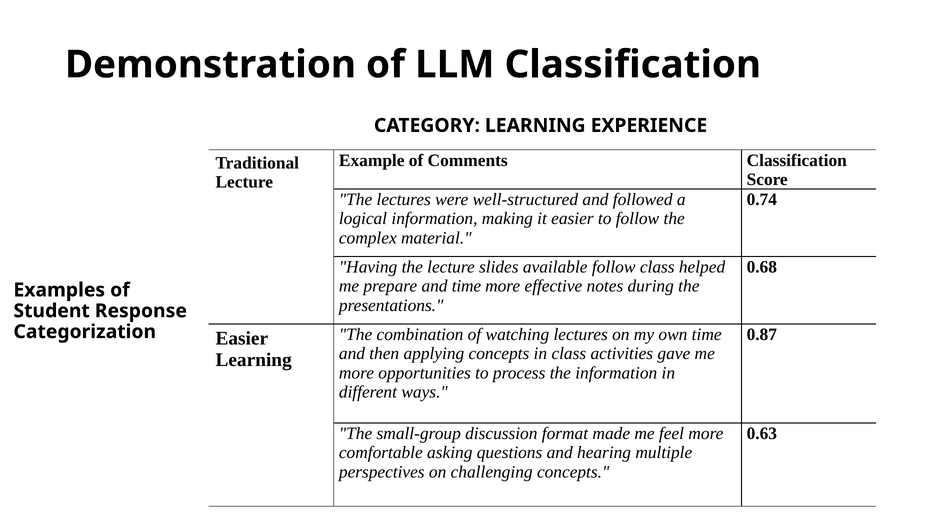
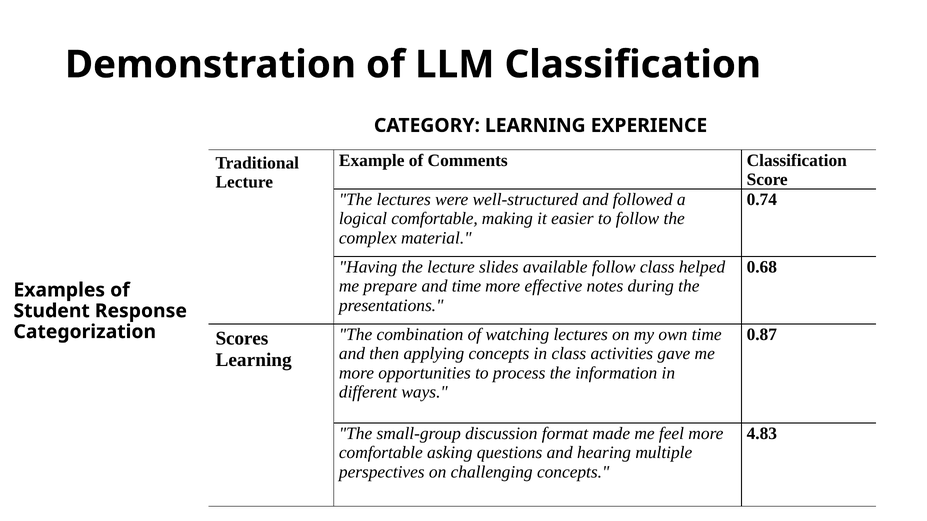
logical information: information -> comfortable
Easier at (242, 339): Easier -> Scores
0.63: 0.63 -> 4.83
